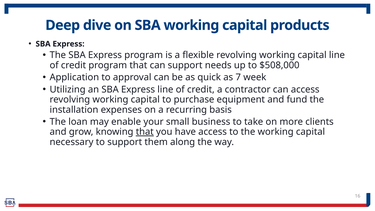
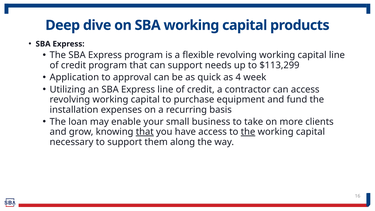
$508,000: $508,000 -> $113,299
7: 7 -> 4
the at (248, 132) underline: none -> present
